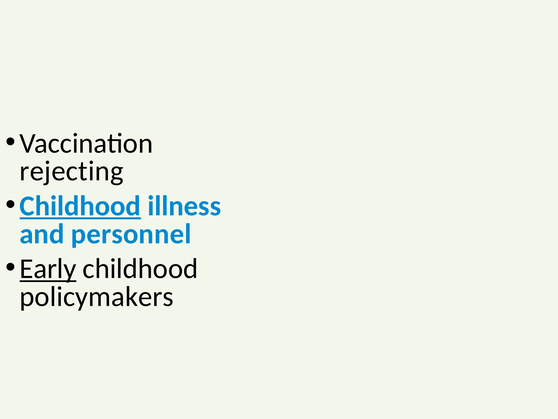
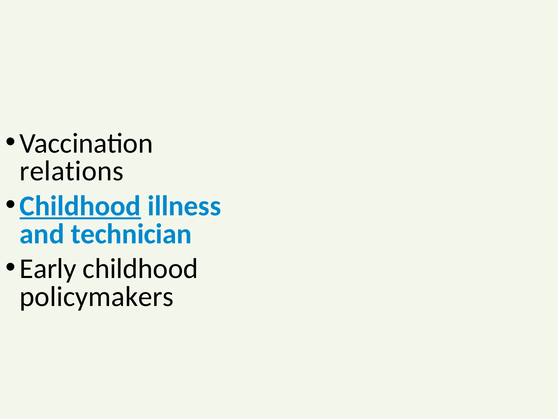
rejecting: rejecting -> relations
personnel: personnel -> technician
Early underline: present -> none
